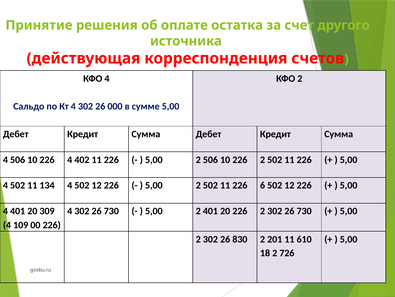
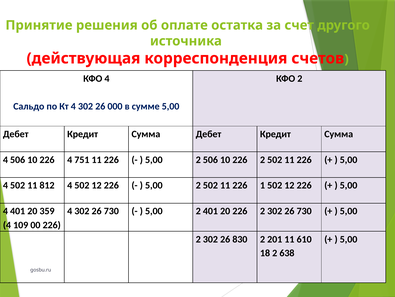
402: 402 -> 751
134: 134 -> 812
6: 6 -> 1
309: 309 -> 359
726: 726 -> 638
